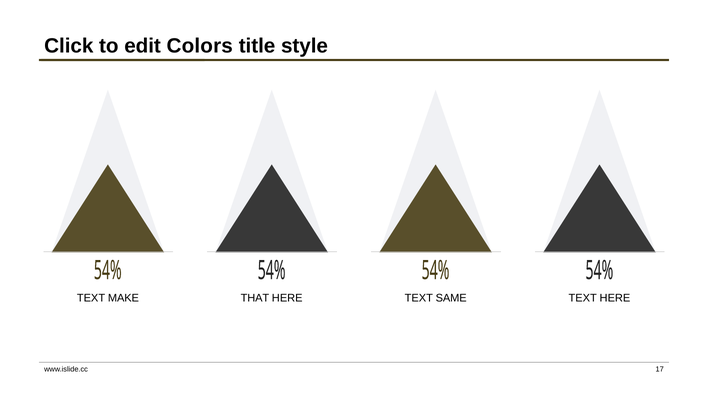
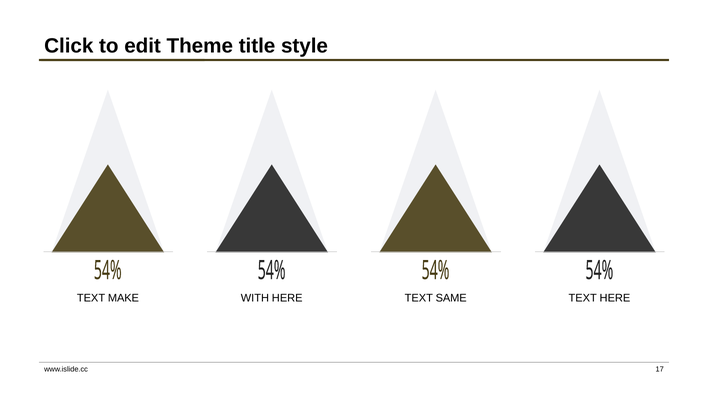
Colors: Colors -> Theme
THAT: THAT -> WITH
